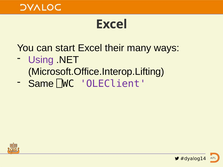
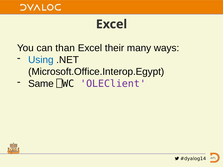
start: start -> than
Using colour: purple -> blue
Microsoft.Office.Interop.Lifting: Microsoft.Office.Interop.Lifting -> Microsoft.Office.Interop.Egypt
